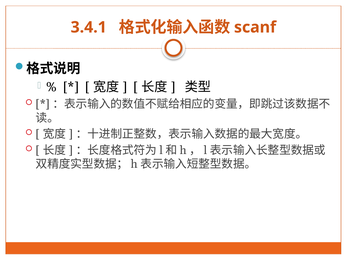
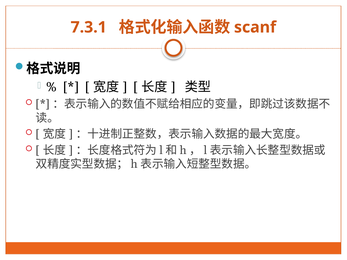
3.4.1: 3.4.1 -> 7.3.1
